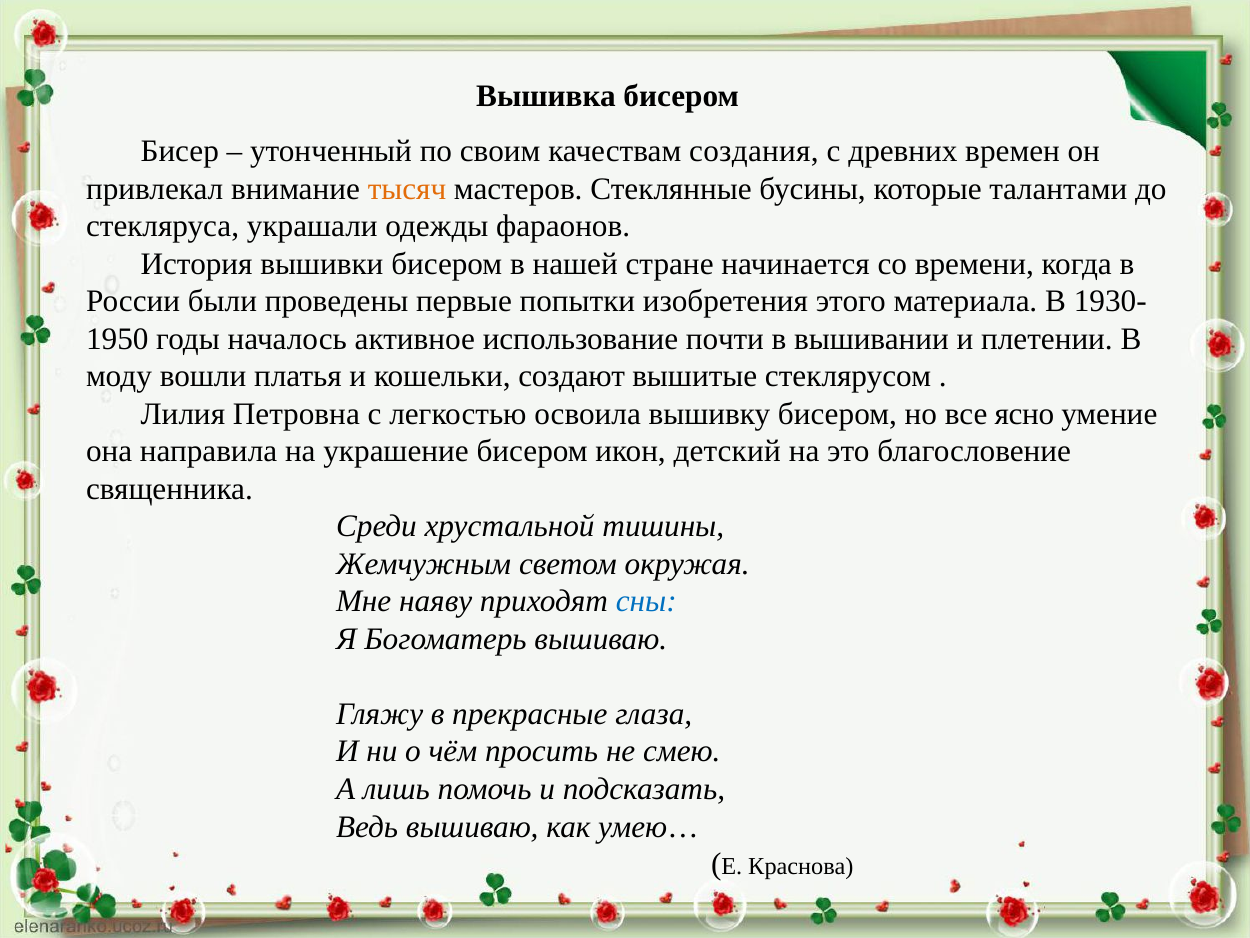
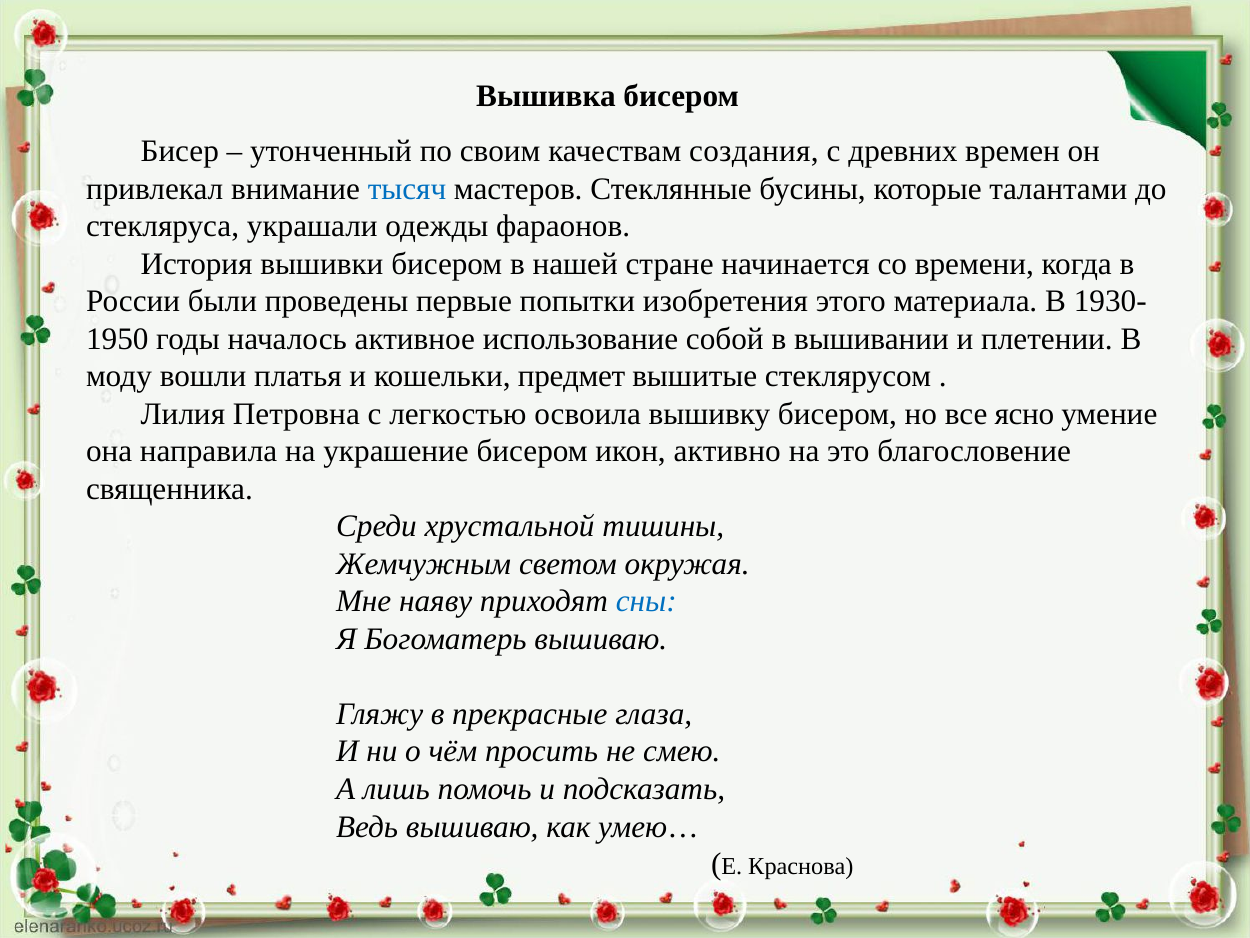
тысяч colour: orange -> blue
почти: почти -> собой
создают: создают -> предмет
детский: детский -> активно
